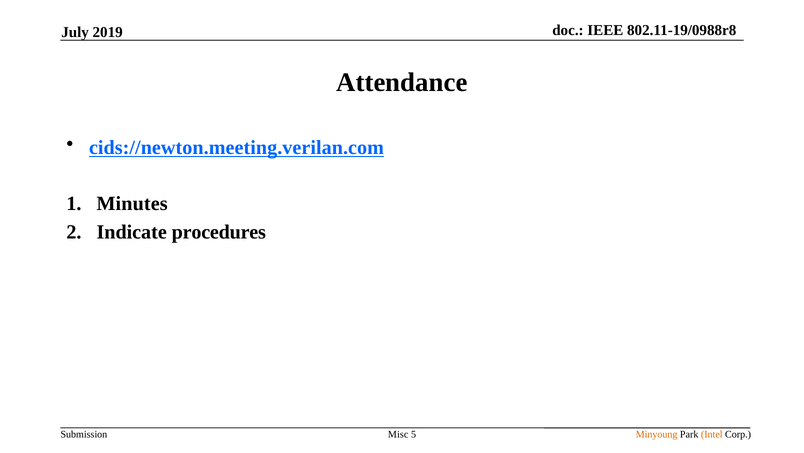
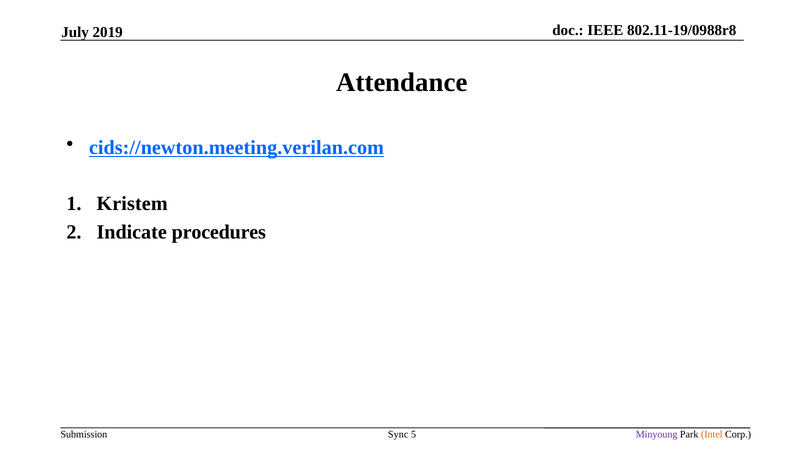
Minutes: Minutes -> Kristem
Misc: Misc -> Sync
Minyoung colour: orange -> purple
